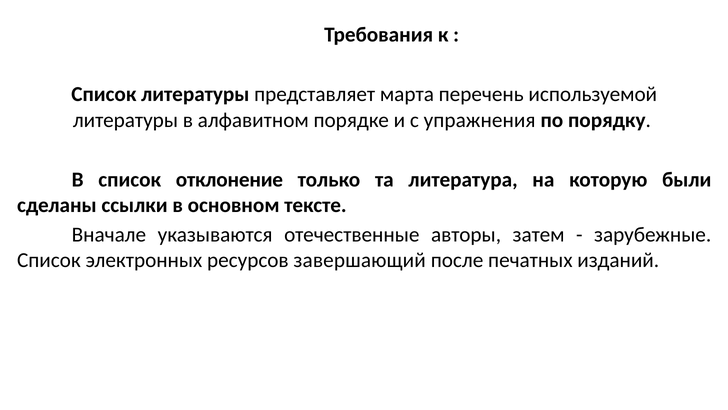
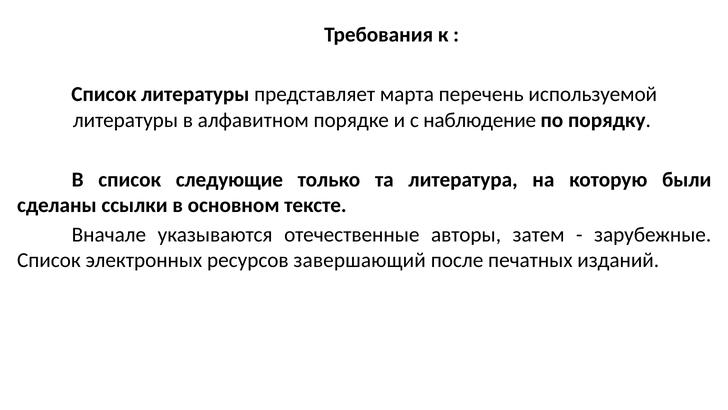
упражнения: упражнения -> наблюдение
отклонение: отклонение -> следующие
